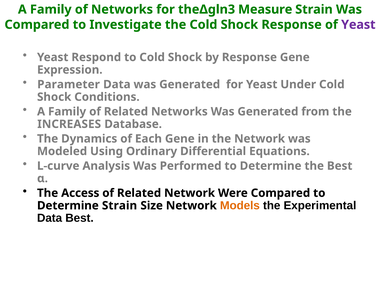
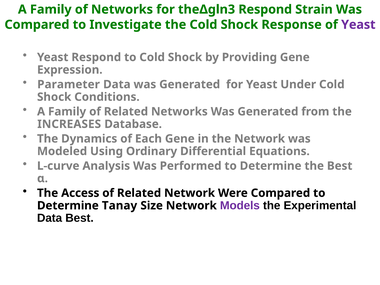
theΔgln3 Measure: Measure -> Respond
by Response: Response -> Providing
Determine Strain: Strain -> Tanay
Models colour: orange -> purple
